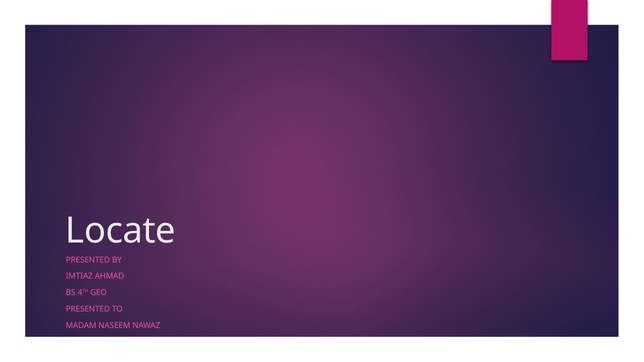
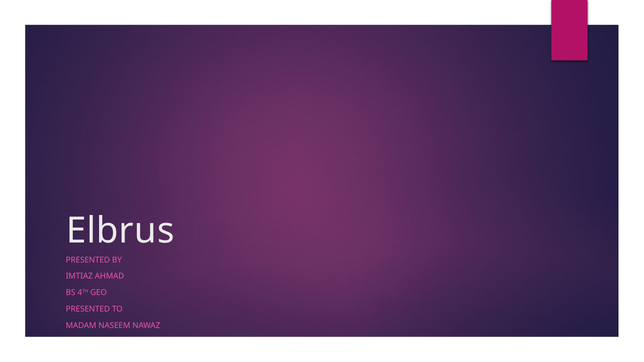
Locate: Locate -> Elbrus
